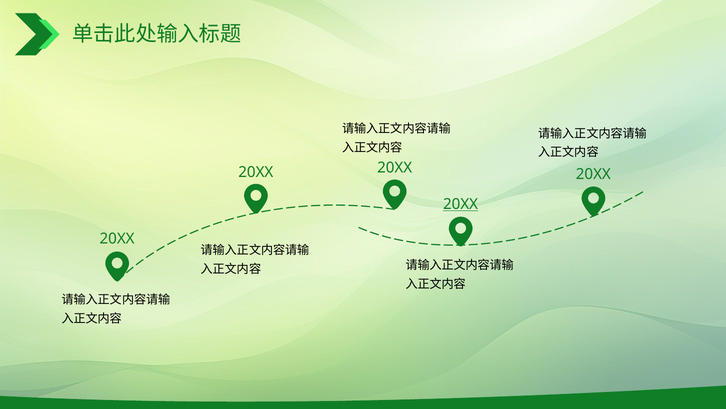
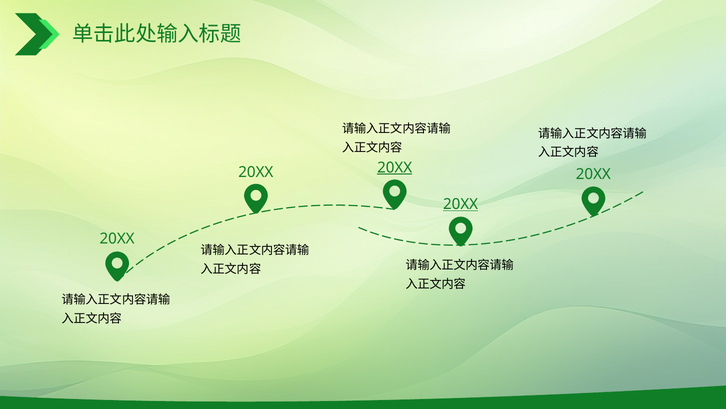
20XX at (395, 167) underline: none -> present
